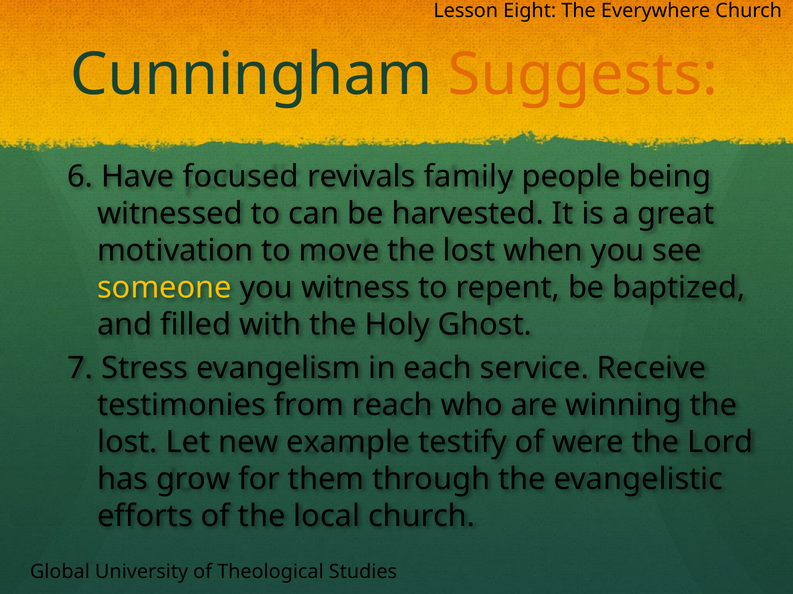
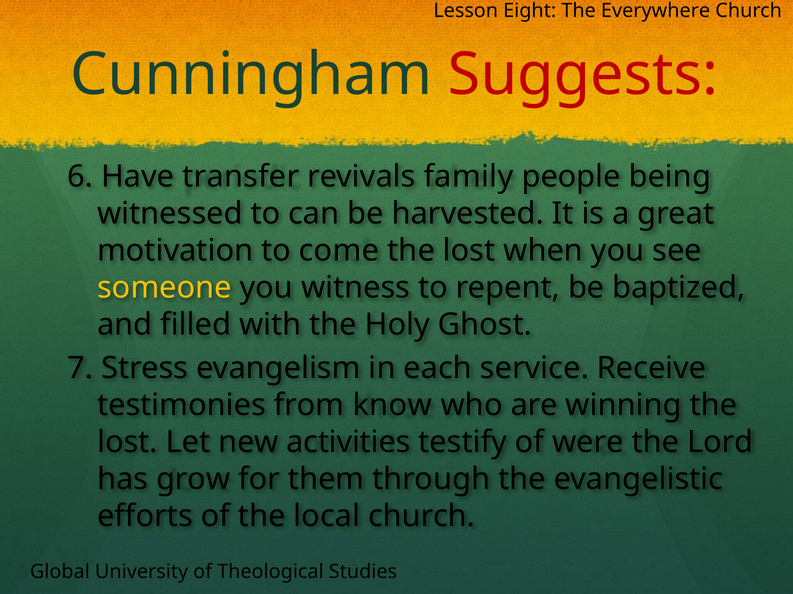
Suggests colour: orange -> red
focused: focused -> transfer
move: move -> come
reach: reach -> know
example: example -> activities
